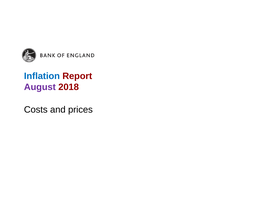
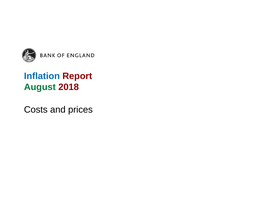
August colour: purple -> green
